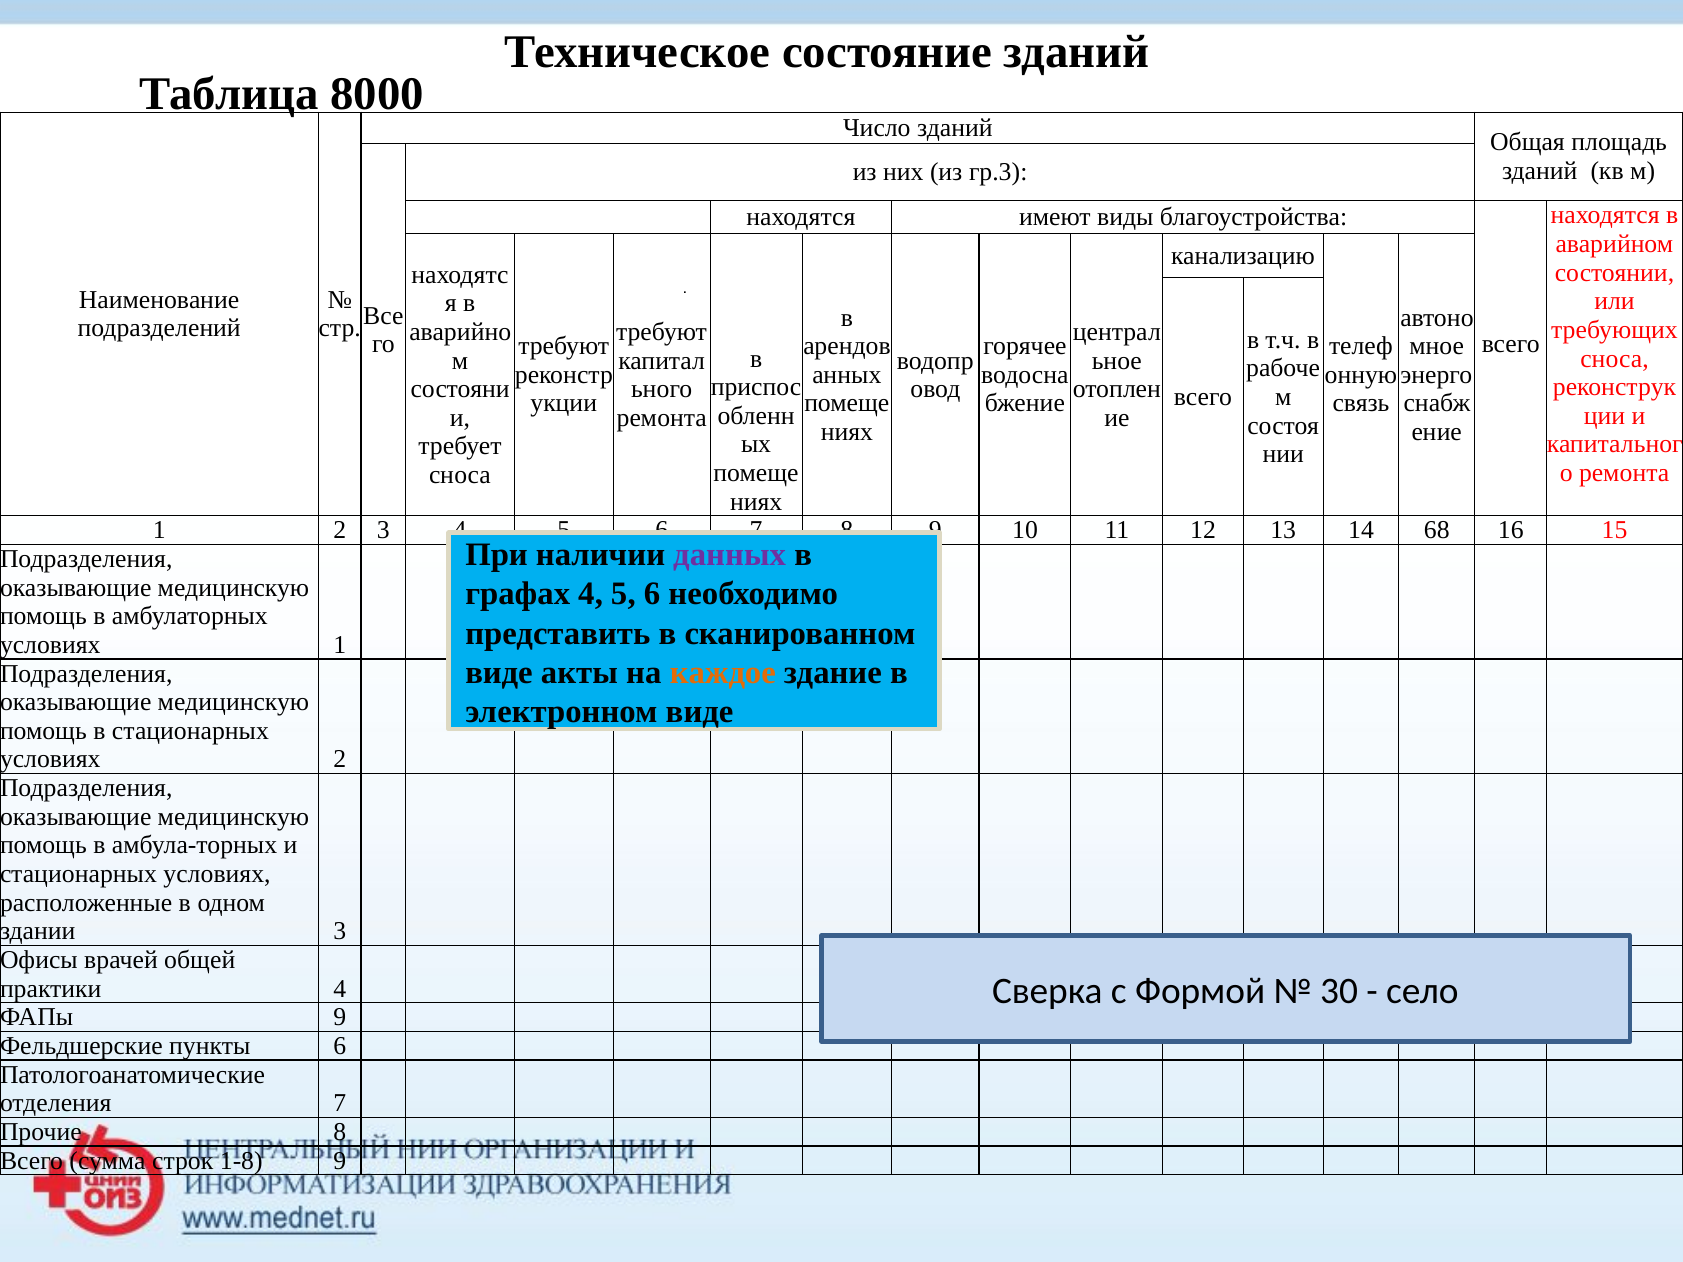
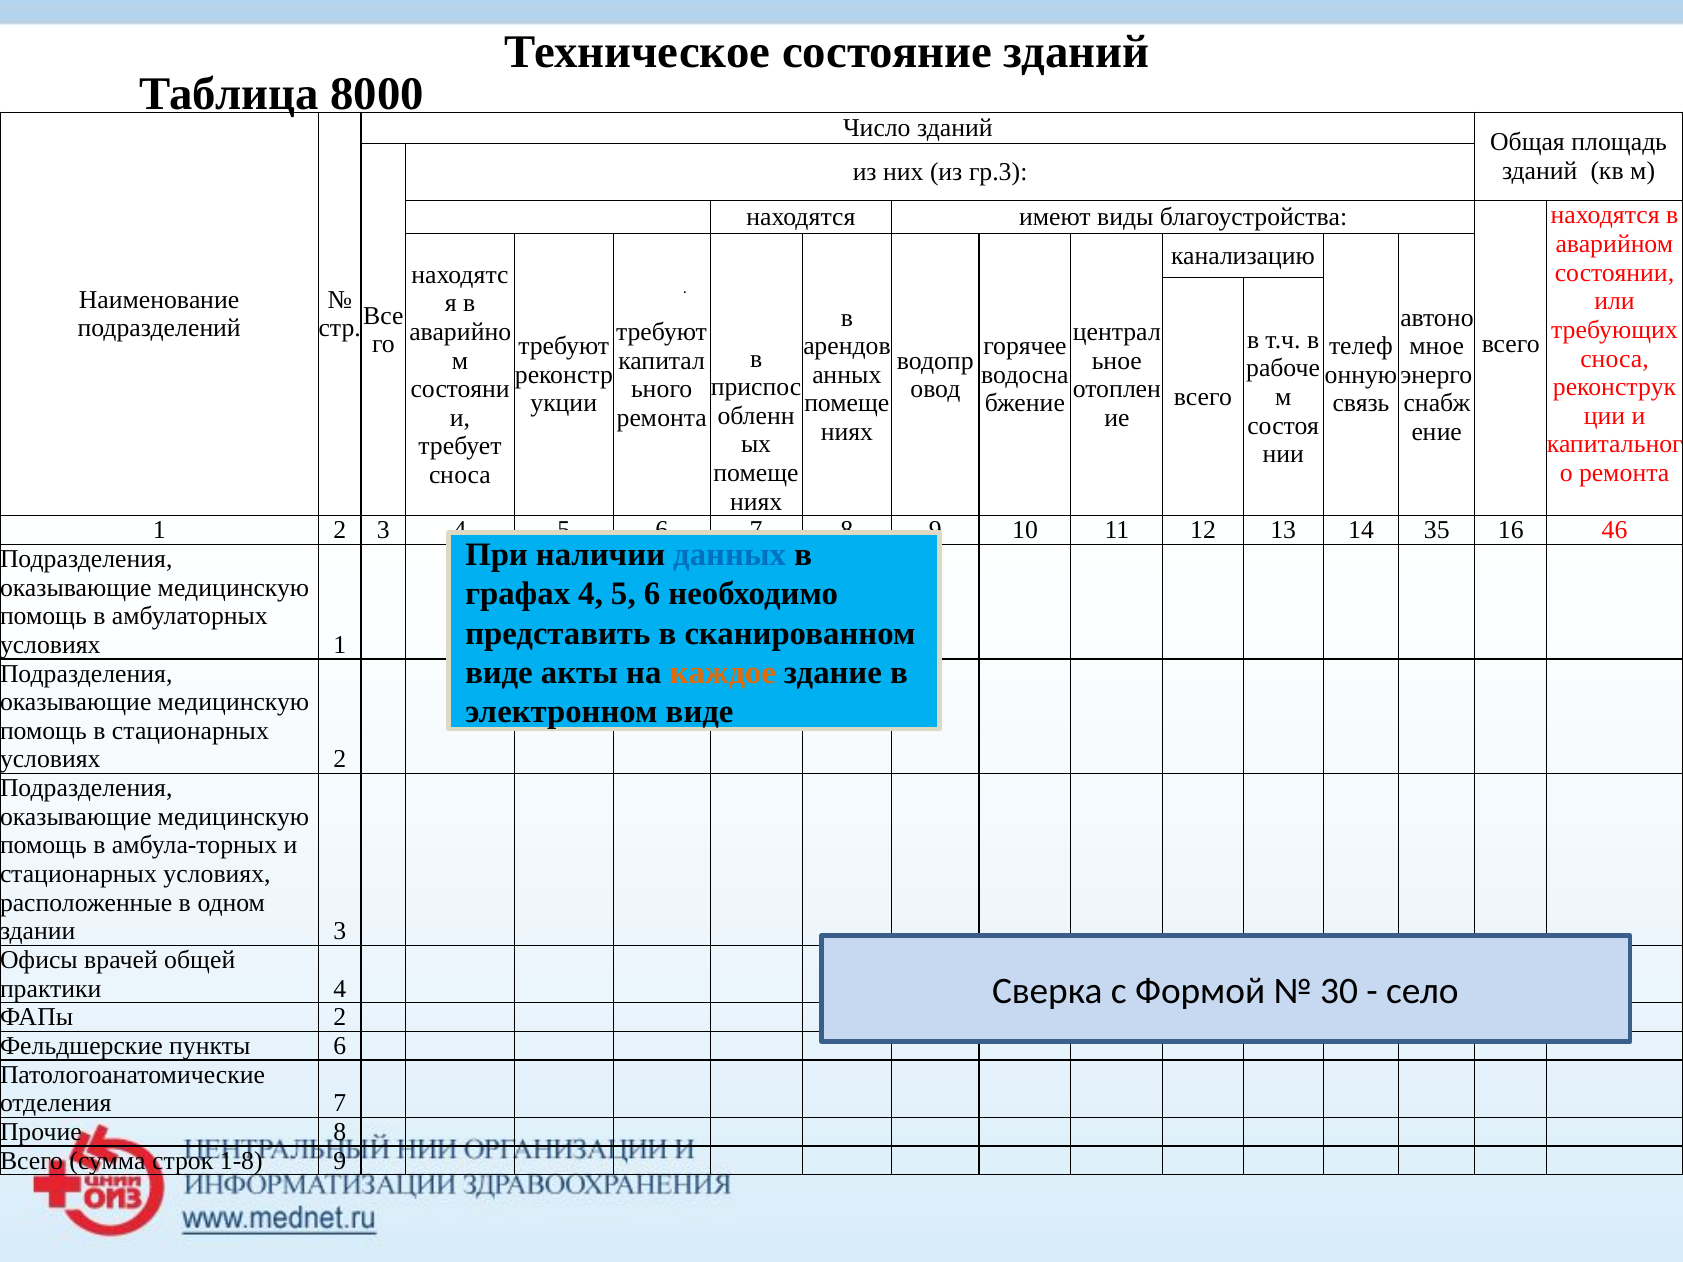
68: 68 -> 35
15: 15 -> 46
данных colour: purple -> blue
ФАПы 9: 9 -> 2
